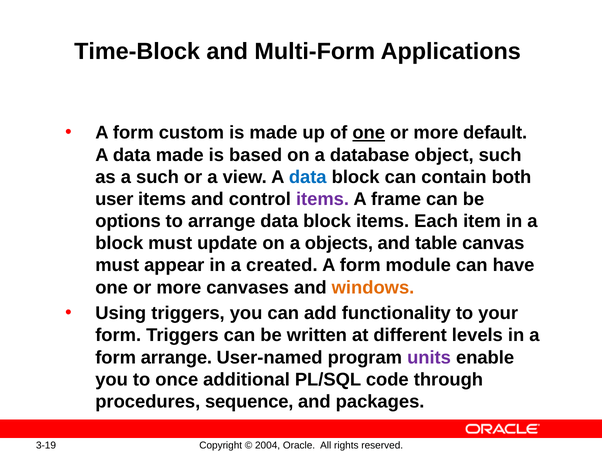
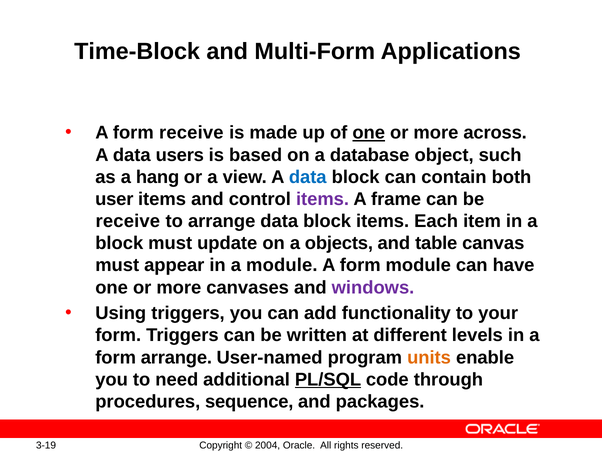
form custom: custom -> receive
default: default -> across
data made: made -> users
a such: such -> hang
options at (128, 221): options -> receive
a created: created -> module
windows colour: orange -> purple
units colour: purple -> orange
once: once -> need
PL/SQL underline: none -> present
